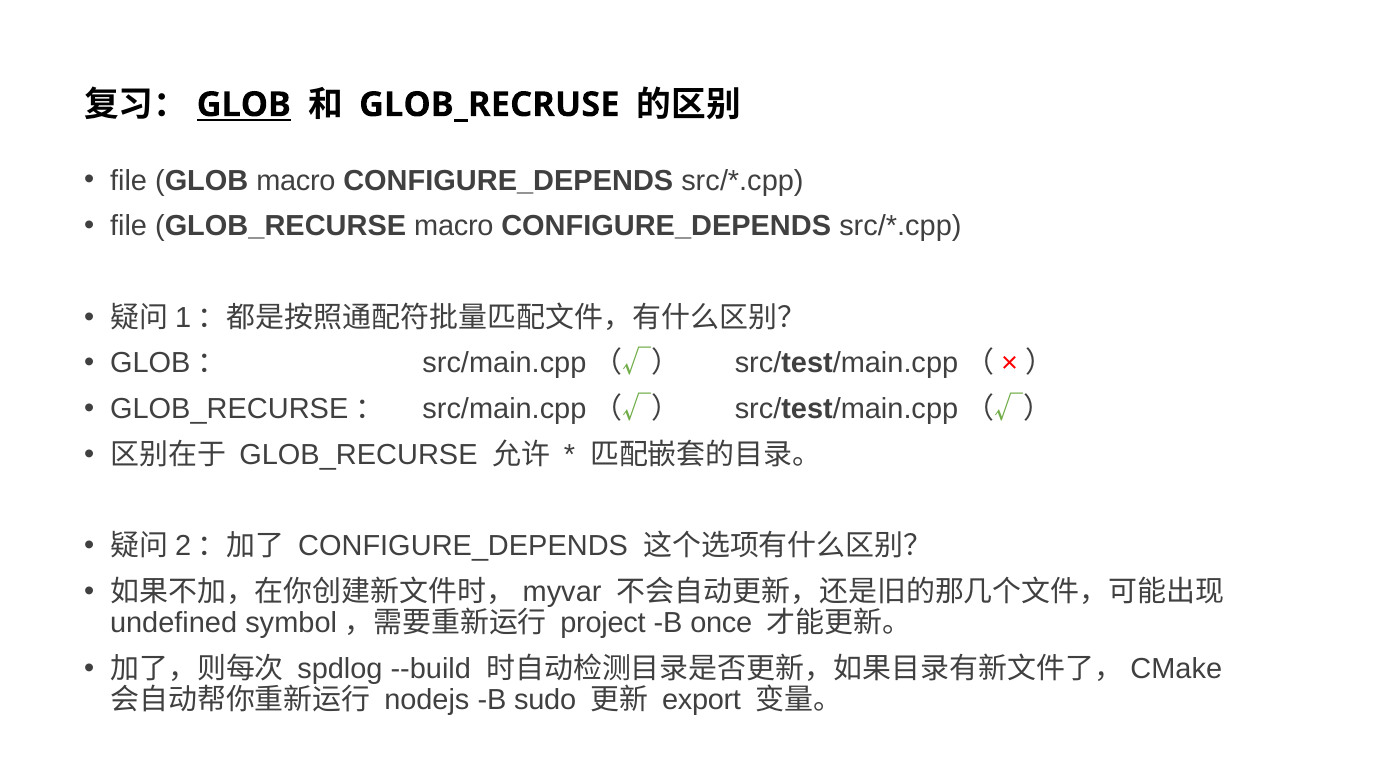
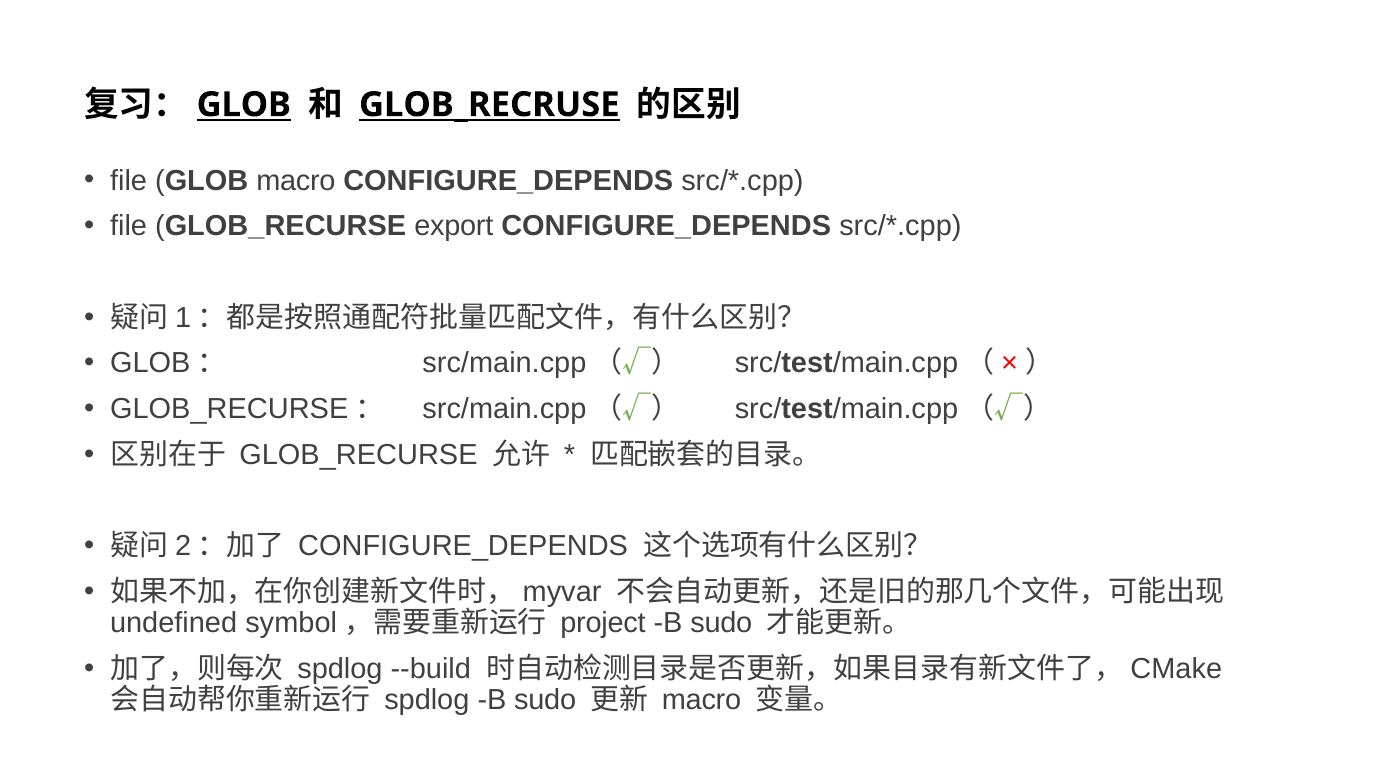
GLOB_RECRUSE underline: none -> present
GLOB_RECURSE macro: macro -> export
once at (721, 623): once -> sudo
nodejs at (427, 700): nodejs -> spdlog
export at (702, 700): export -> macro
